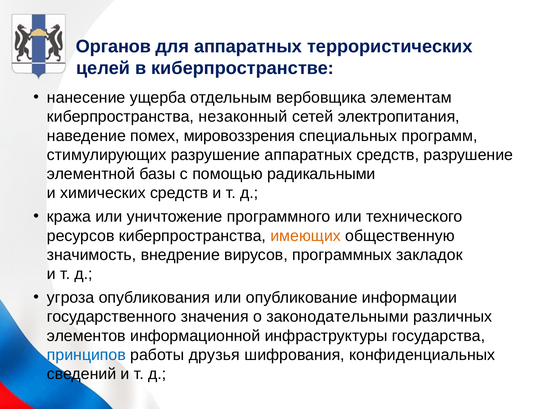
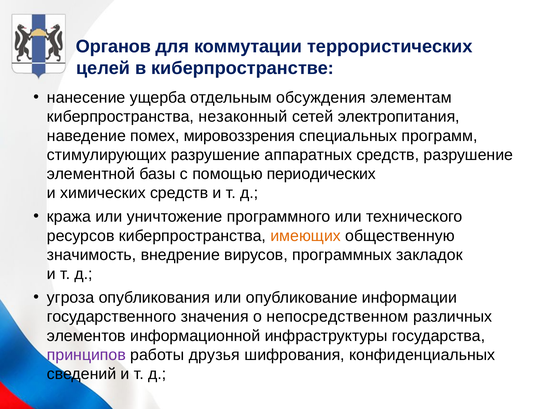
для аппаратных: аппаратных -> коммутации
вербовщика: вербовщика -> обсуждения
радикальными: радикальными -> периодических
законодательными: законодательными -> непосредственном
принципов colour: blue -> purple
